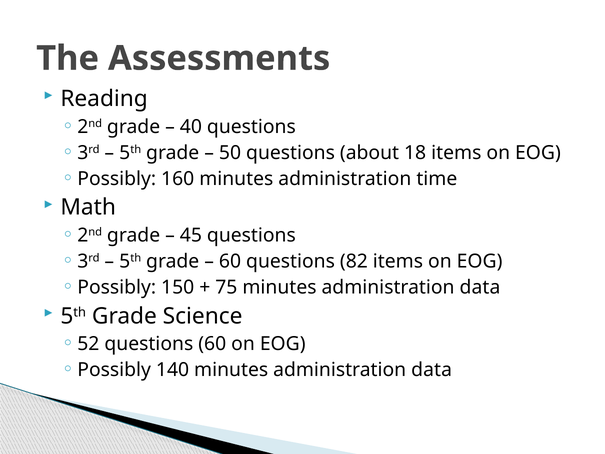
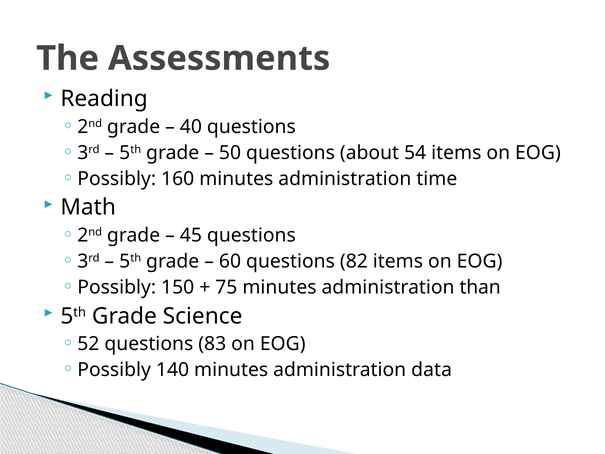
18: 18 -> 54
75 minutes administration data: data -> than
questions 60: 60 -> 83
